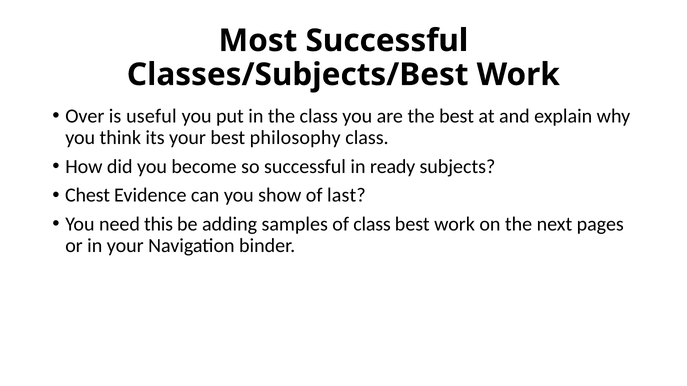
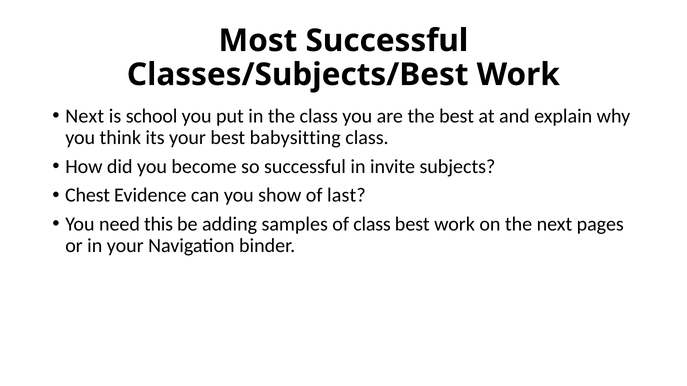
Over at (85, 116): Over -> Next
useful: useful -> school
philosophy: philosophy -> babysitting
ready: ready -> invite
